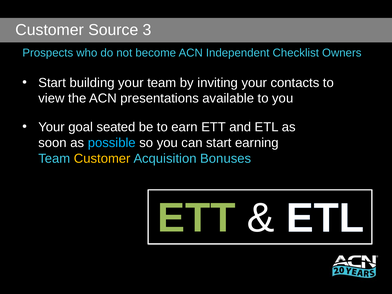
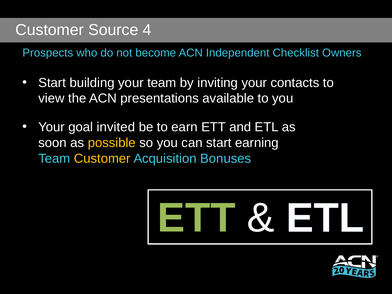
3: 3 -> 4
seated: seated -> invited
possible colour: light blue -> yellow
